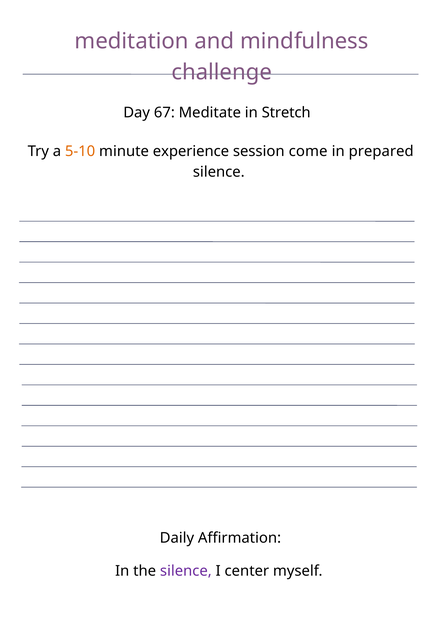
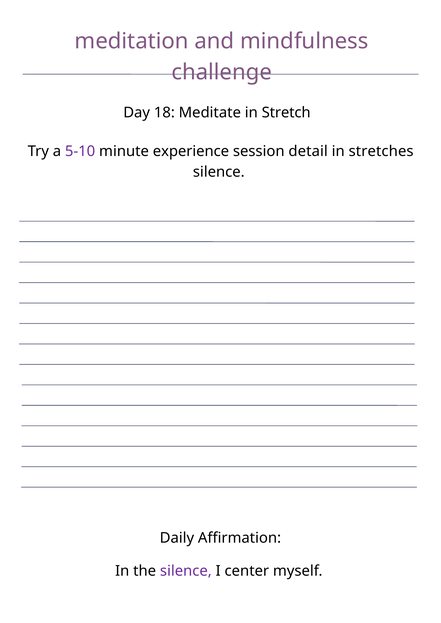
67: 67 -> 18
5-10 colour: orange -> purple
come: come -> detail
prepared: prepared -> stretches
